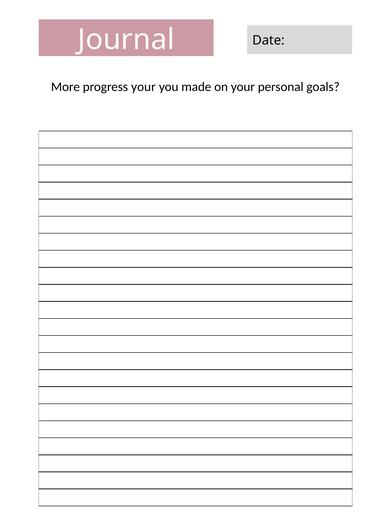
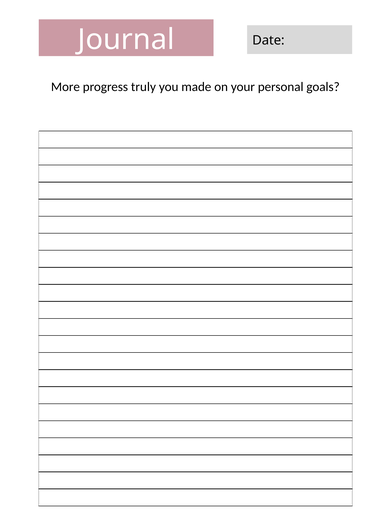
progress your: your -> truly
